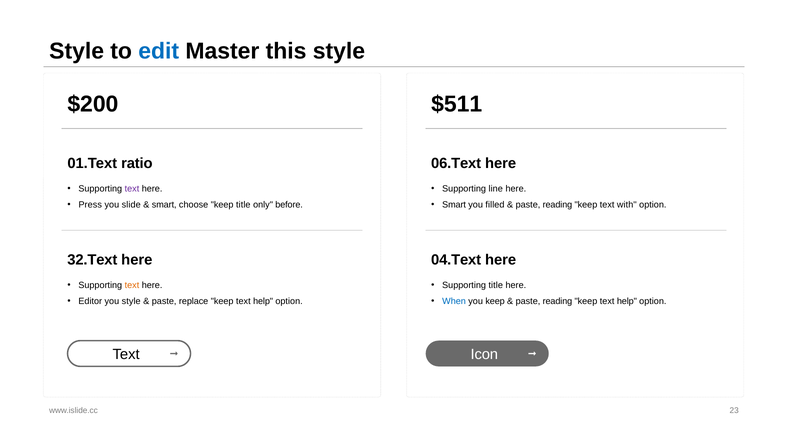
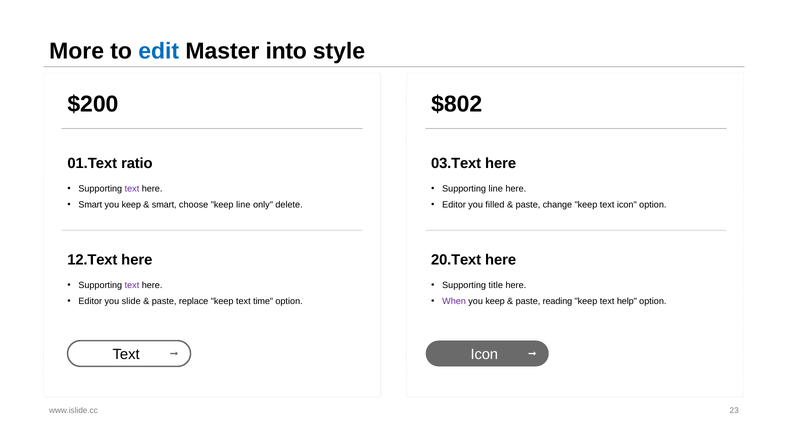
Style at (77, 51): Style -> More
this: this -> into
$511: $511 -> $802
06.Text: 06.Text -> 03.Text
Press at (90, 205): Press -> Smart
slide at (131, 205): slide -> keep
keep title: title -> line
before: before -> delete
Smart at (454, 205): Smart -> Editor
reading at (557, 205): reading -> change
keep text with: with -> icon
32.Text: 32.Text -> 12.Text
04.Text: 04.Text -> 20.Text
text at (132, 285) colour: orange -> purple
you style: style -> slide
help at (263, 302): help -> time
When colour: blue -> purple
